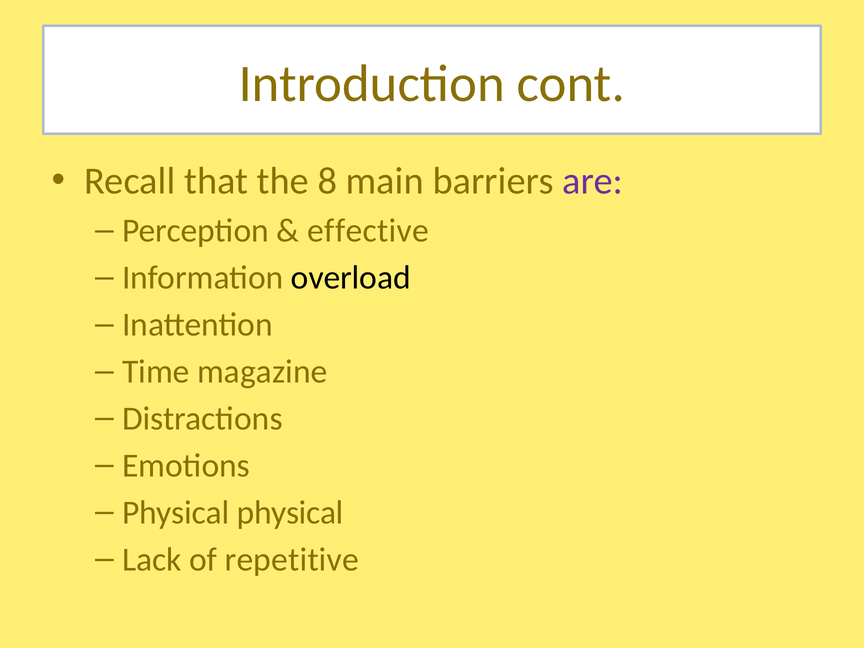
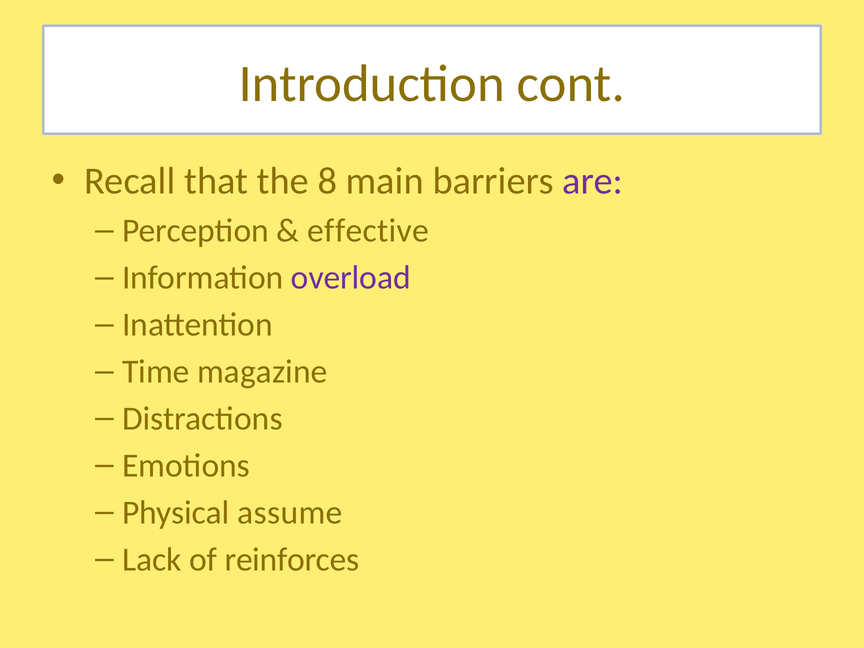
overload colour: black -> purple
Physical physical: physical -> assume
repetitive: repetitive -> reinforces
